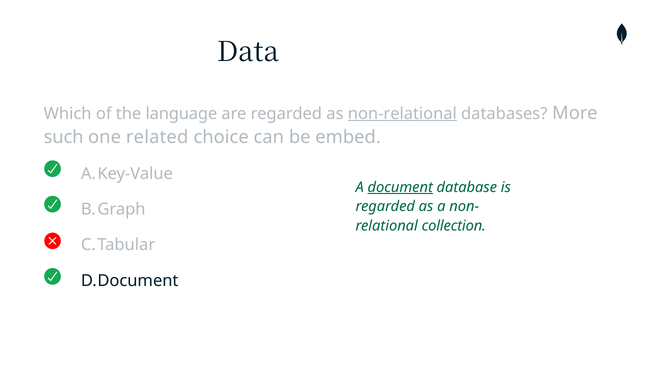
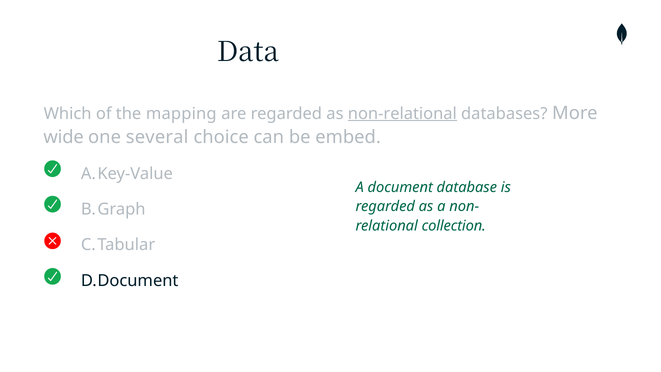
language: language -> mapping
such: such -> wide
related: related -> several
document underline: present -> none
